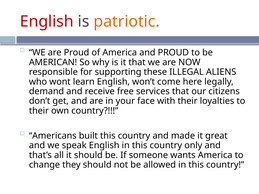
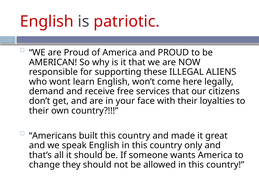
patriotic colour: orange -> red
